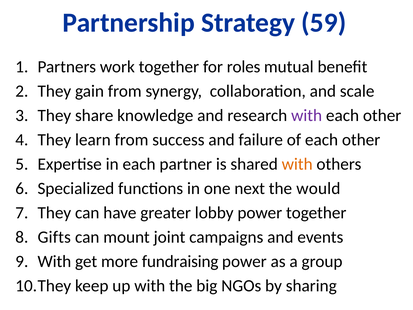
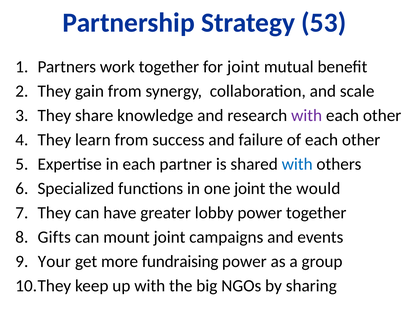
59: 59 -> 53
for roles: roles -> joint
with at (297, 164) colour: orange -> blue
one next: next -> joint
With at (54, 261): With -> Your
